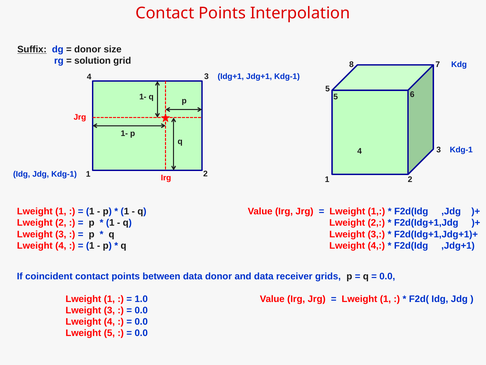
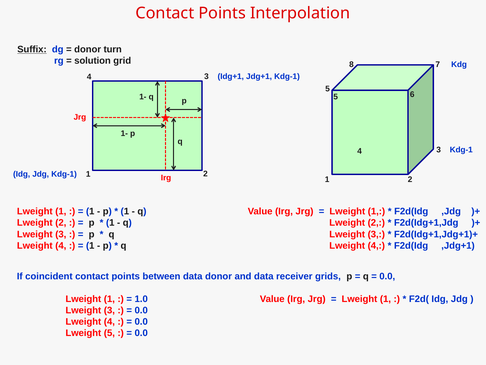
size: size -> turn
